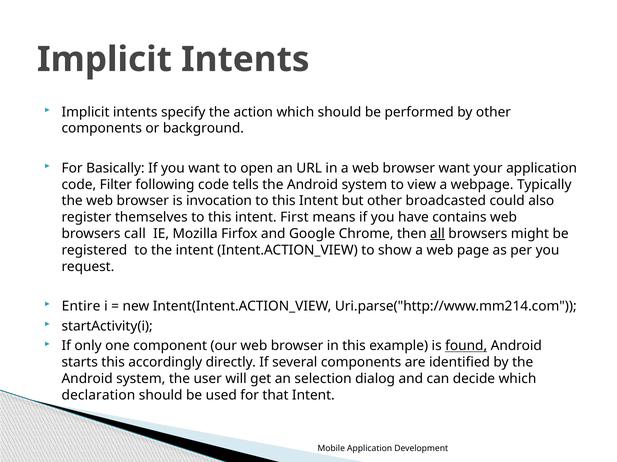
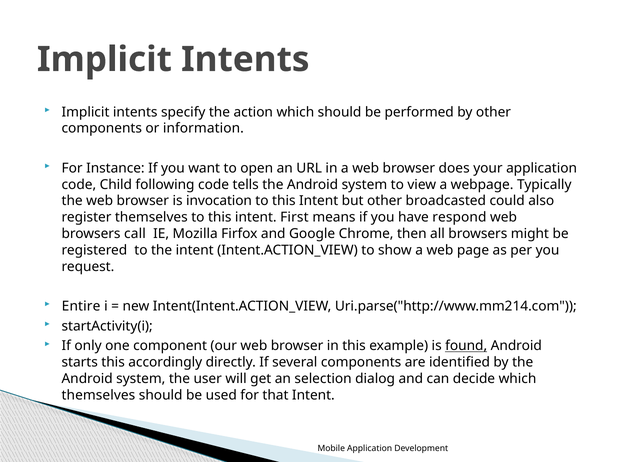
background: background -> information
Basically: Basically -> Instance
browser want: want -> does
Filter: Filter -> Child
contains: contains -> respond
all underline: present -> none
declaration at (98, 396): declaration -> themselves
